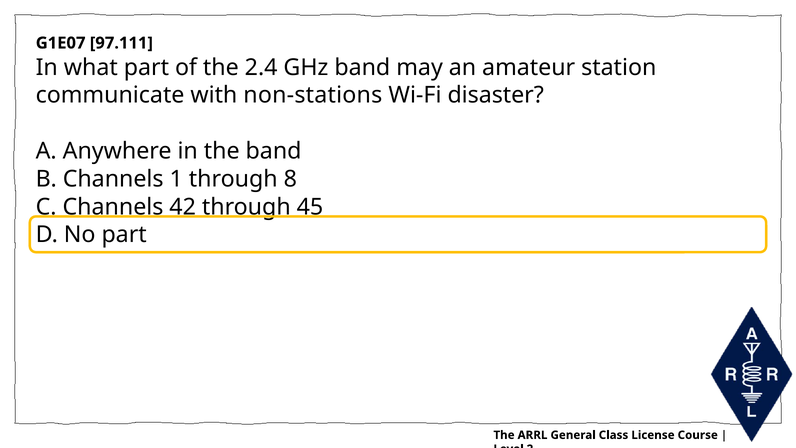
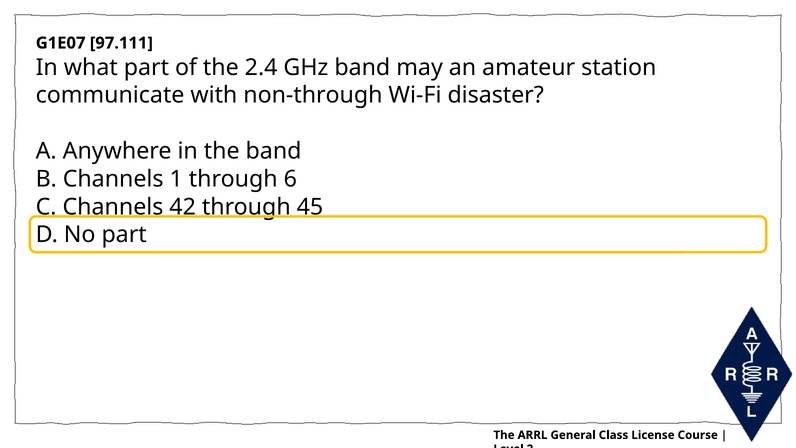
non-stations: non-stations -> non-through
8: 8 -> 6
